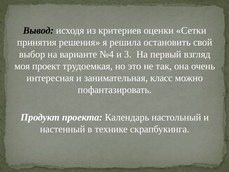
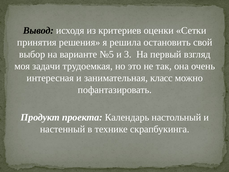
№4: №4 -> №5
проект: проект -> задачи
